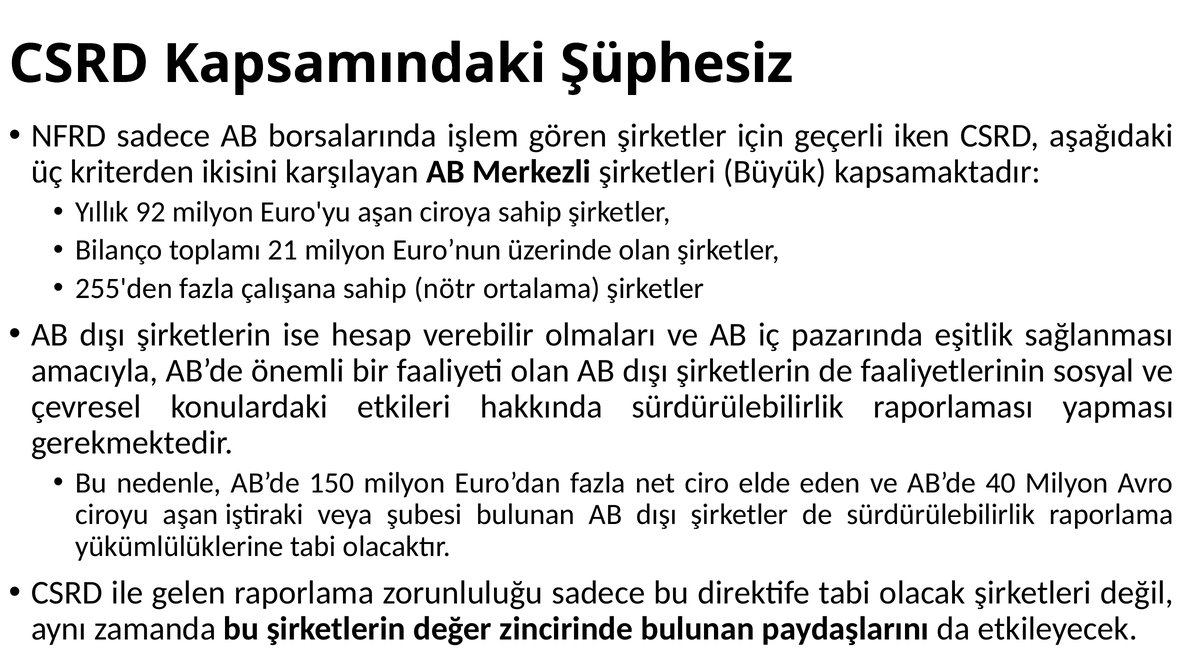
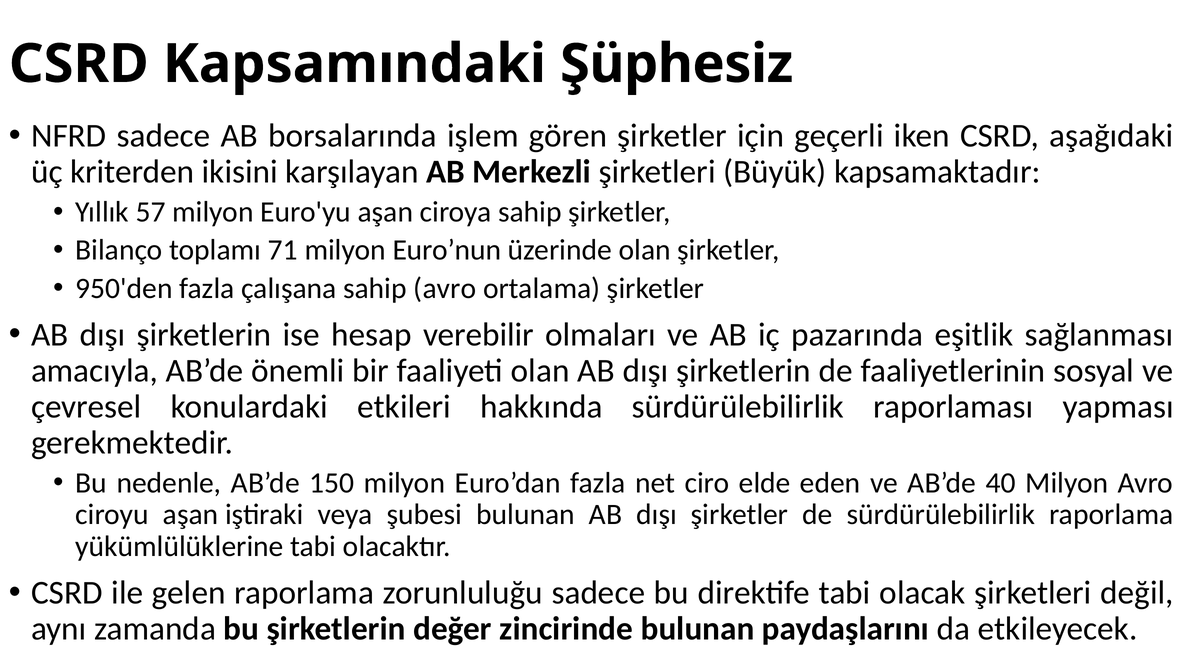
92: 92 -> 57
21: 21 -> 71
255'den: 255'den -> 950'den
sahip nötr: nötr -> avro
